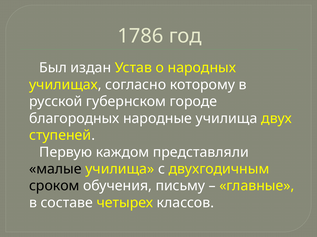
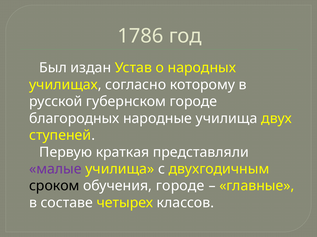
каждом: каждом -> краткая
малые colour: black -> purple
обучения письму: письму -> городе
